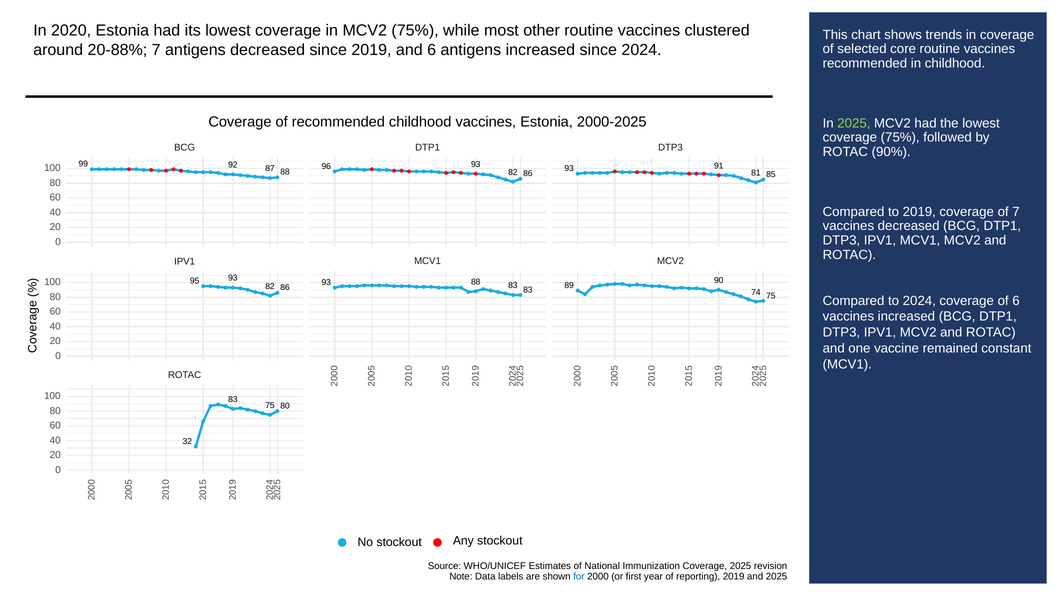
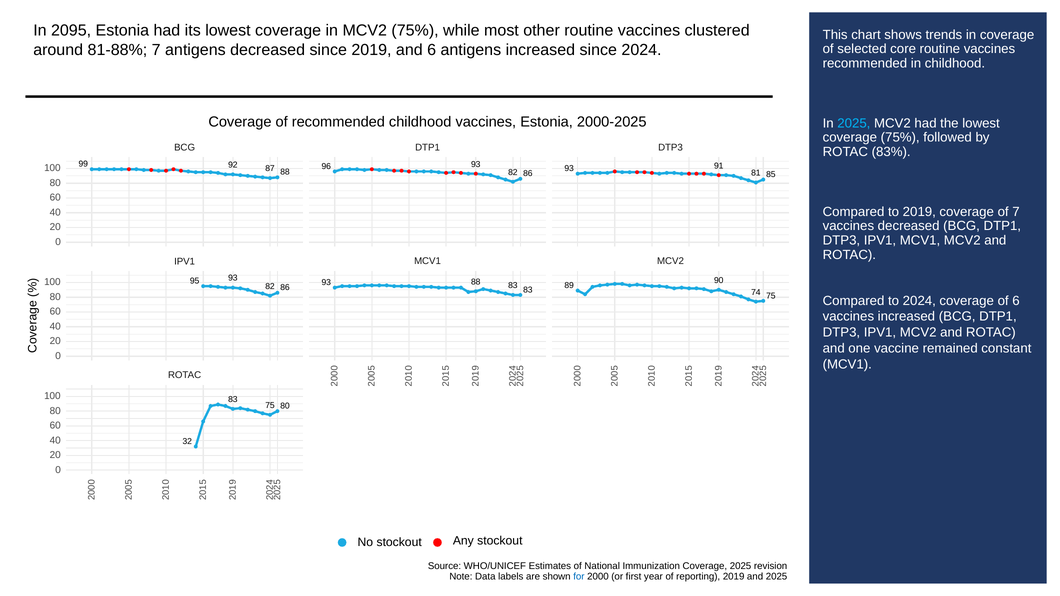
2020: 2020 -> 2095
20-88%: 20-88% -> 81-88%
2025 at (854, 123) colour: light green -> light blue
90%: 90% -> 83%
